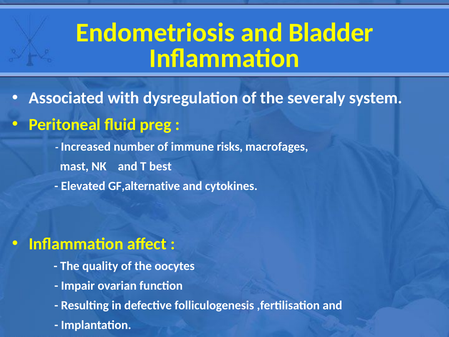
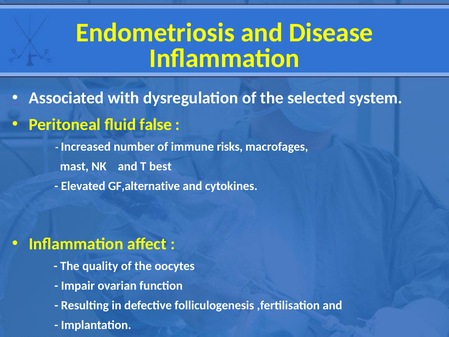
Bladder: Bladder -> Disease
severaly: severaly -> selected
preg: preg -> false
